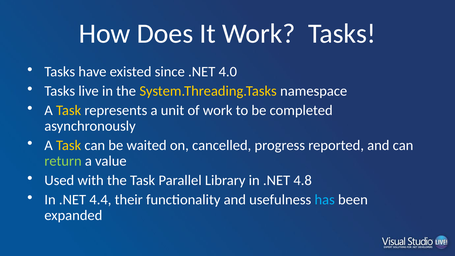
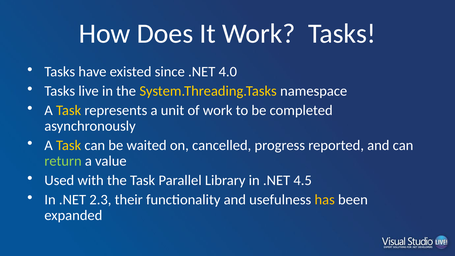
4.8: 4.8 -> 4.5
4.4: 4.4 -> 2.3
has colour: light blue -> yellow
